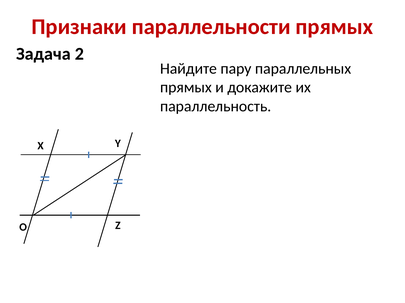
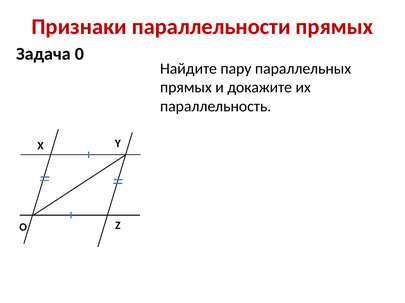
2: 2 -> 0
